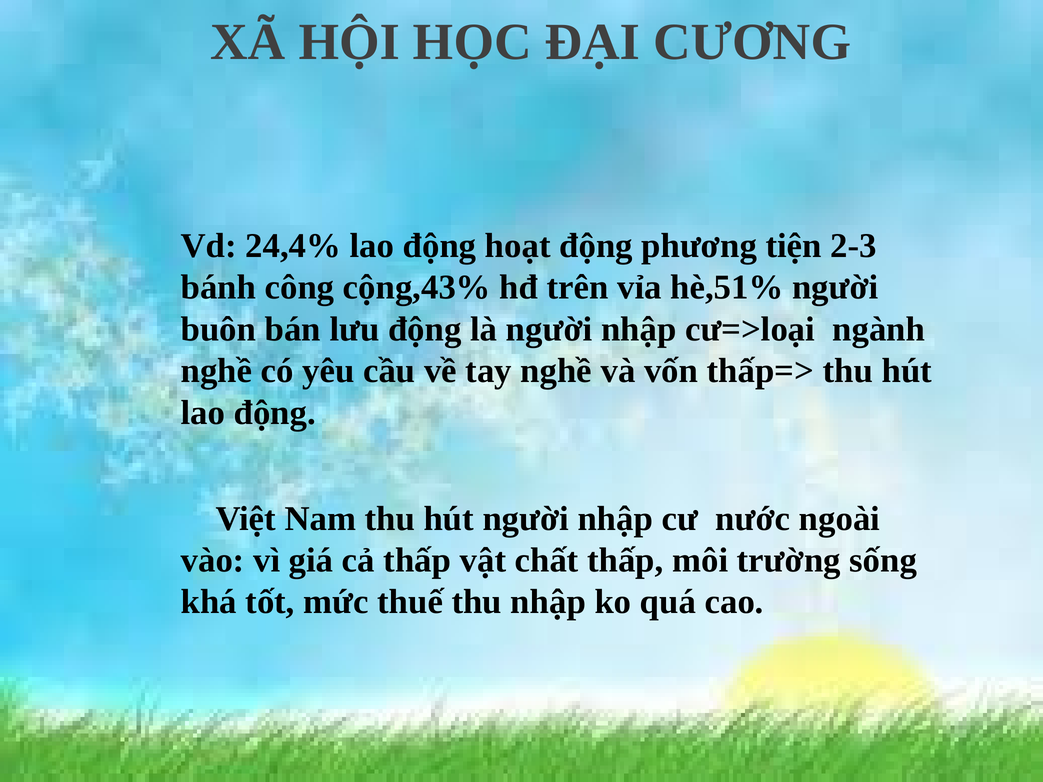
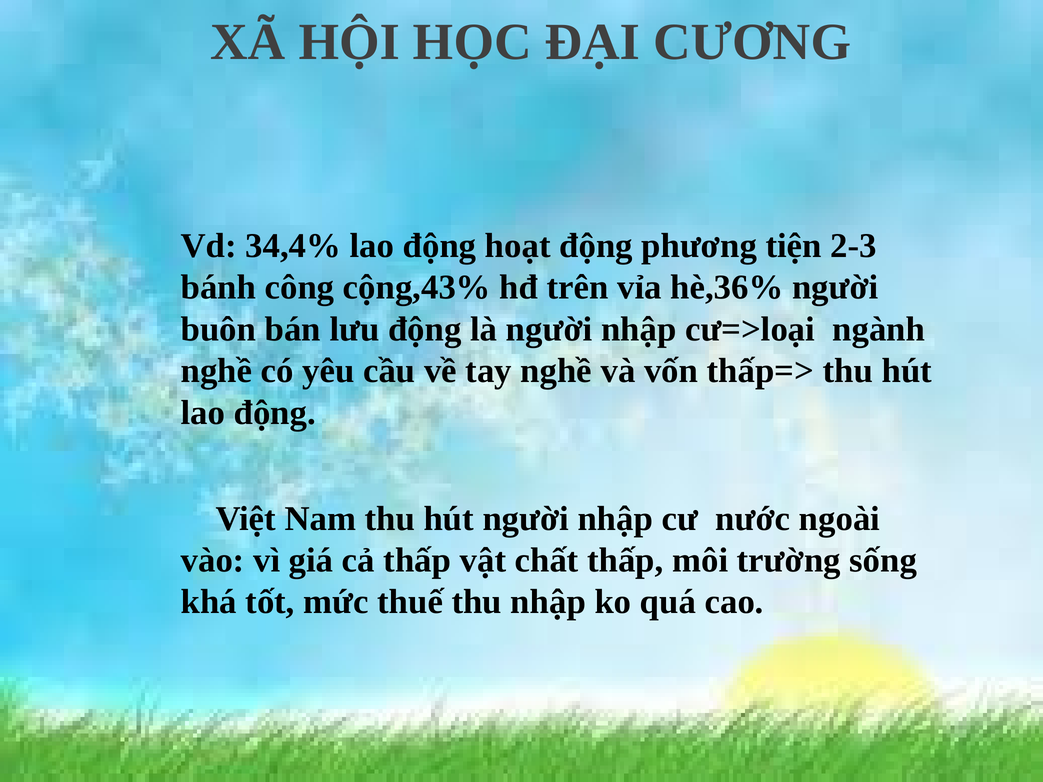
24,4%: 24,4% -> 34,4%
hè,51%: hè,51% -> hè,36%
